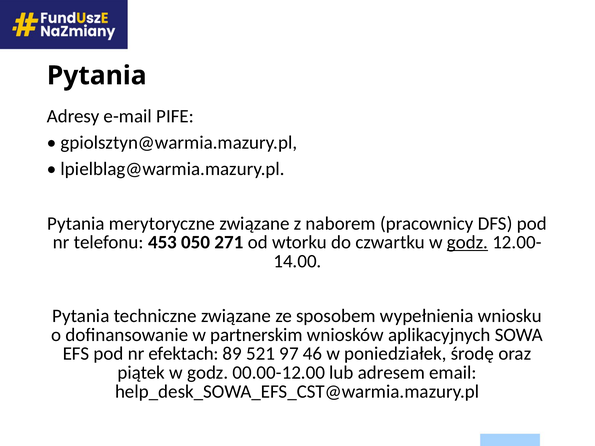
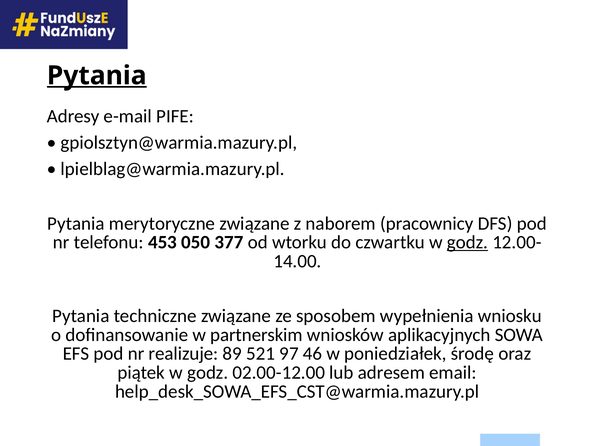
Pytania at (97, 76) underline: none -> present
271: 271 -> 377
efektach: efektach -> realizuje
00.00-12.00: 00.00-12.00 -> 02.00-12.00
